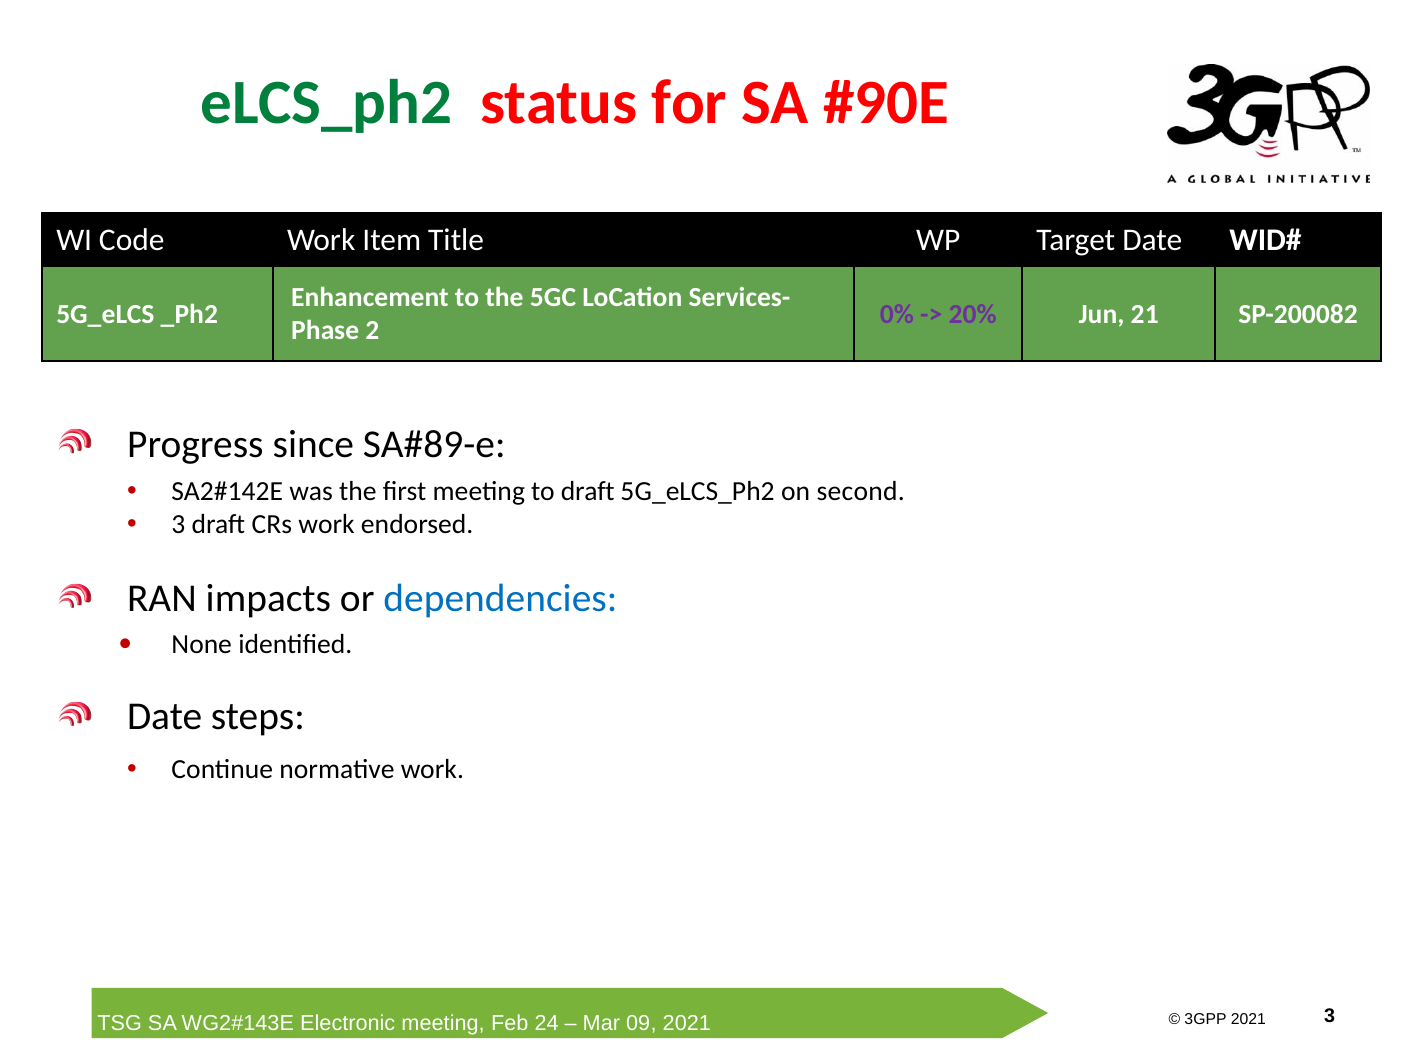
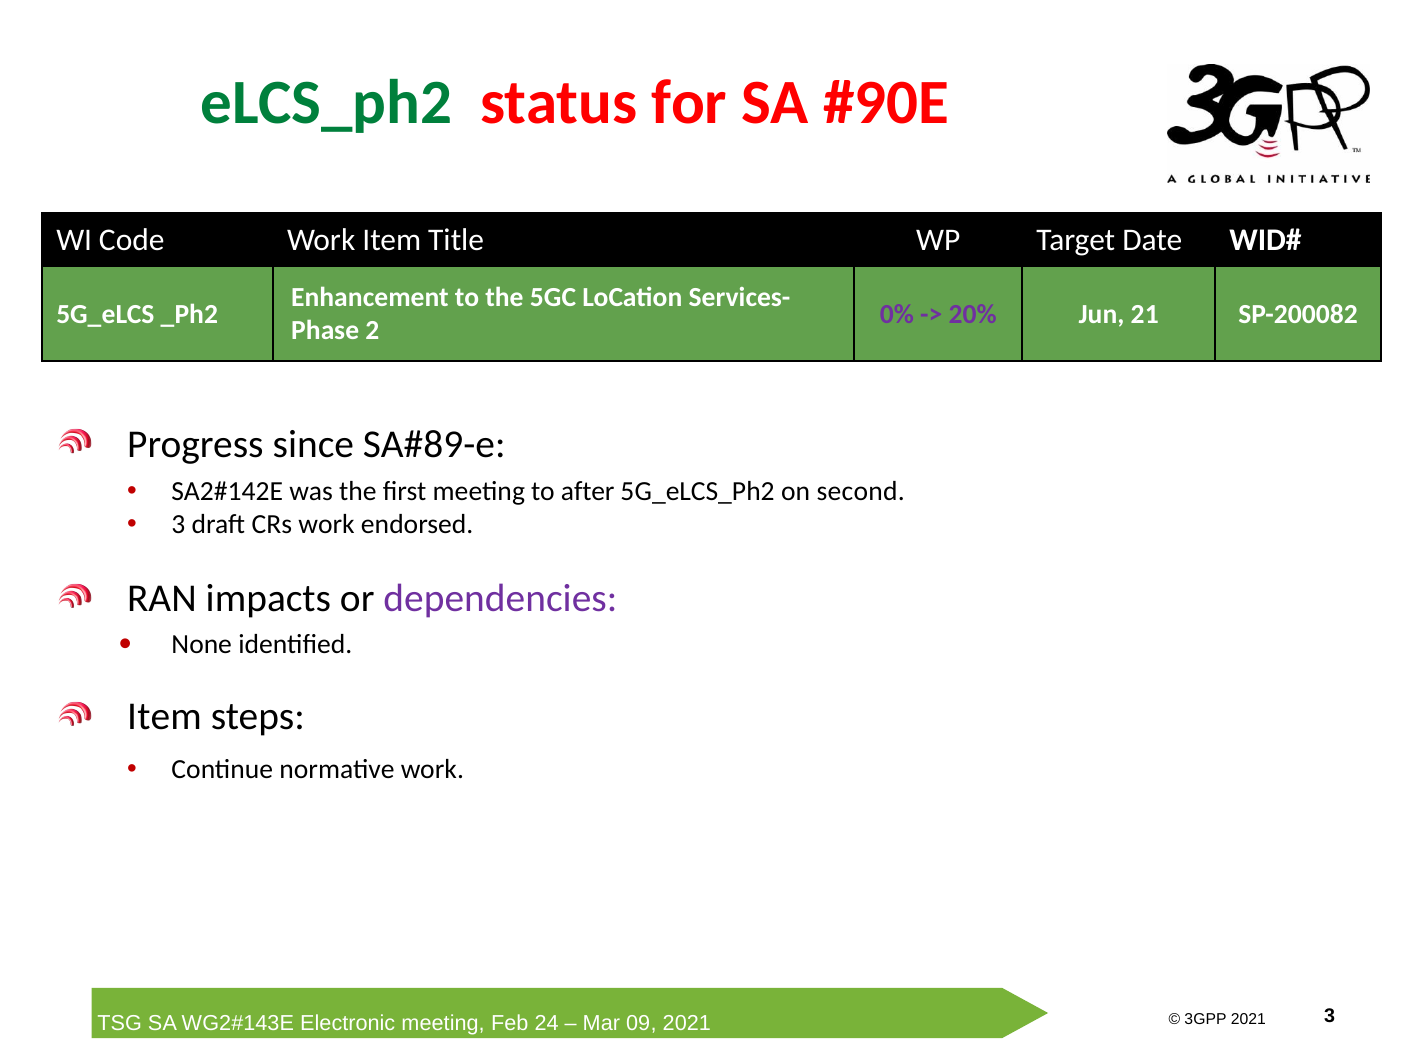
to draft: draft -> after
dependencies colour: blue -> purple
Date at (165, 717): Date -> Item
